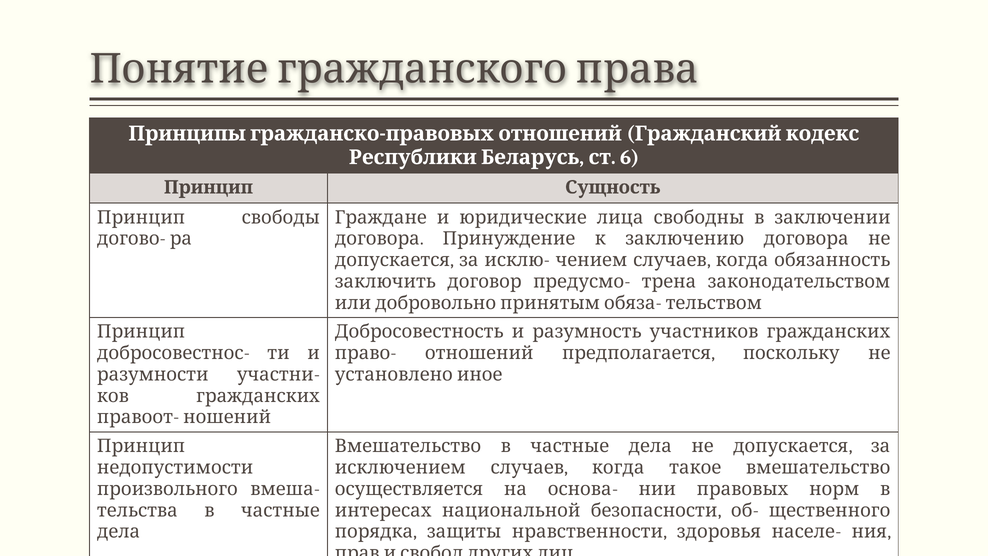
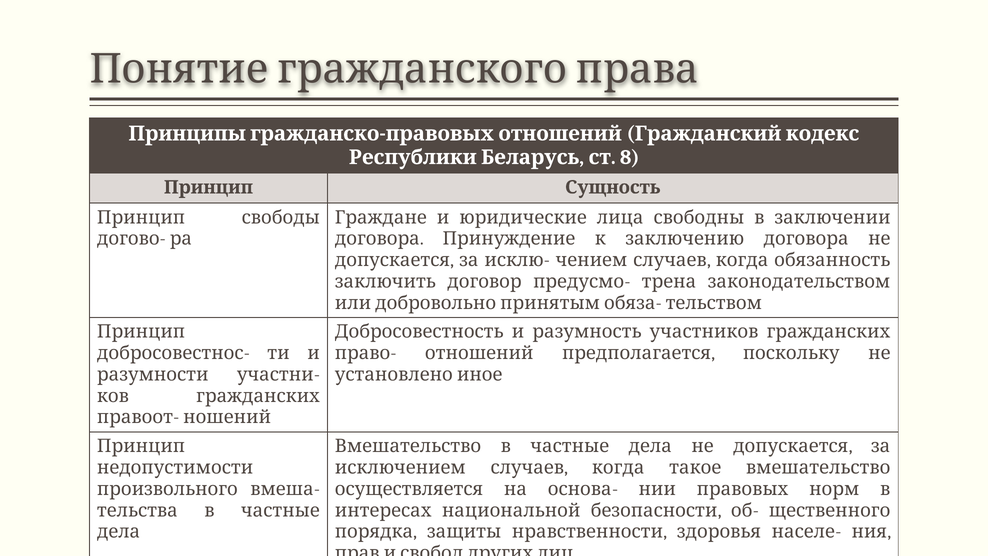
6: 6 -> 8
